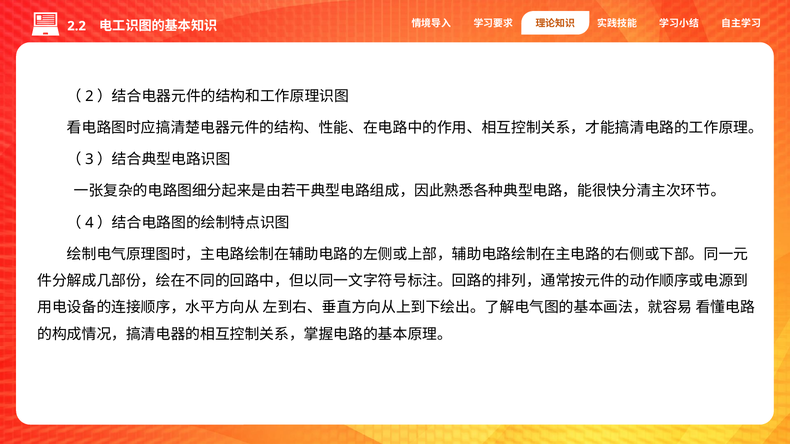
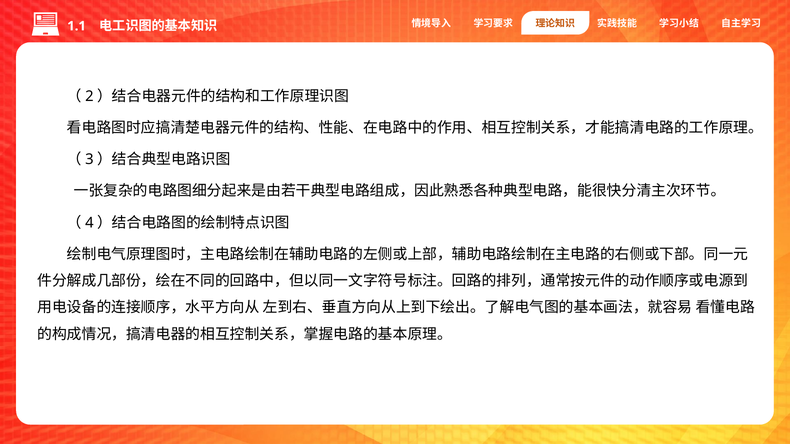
2.2: 2.2 -> 1.1
